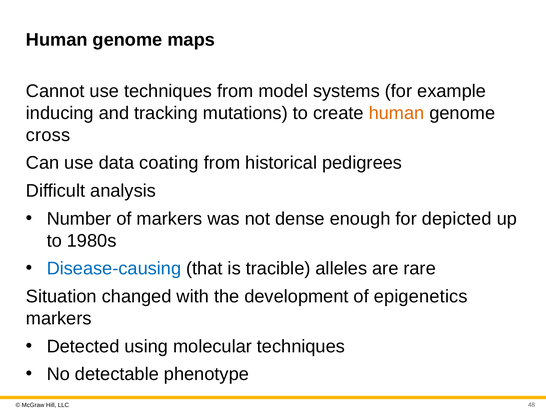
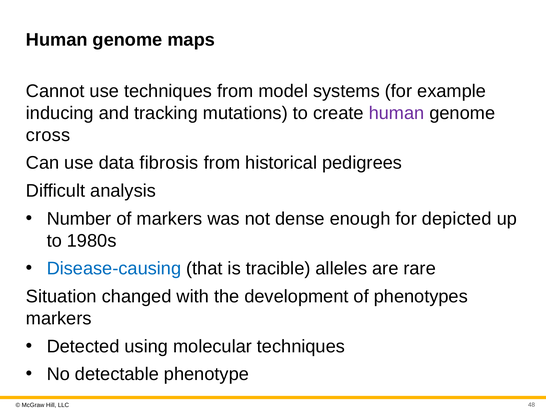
human at (397, 113) colour: orange -> purple
coating: coating -> fibrosis
epigenetics: epigenetics -> phenotypes
